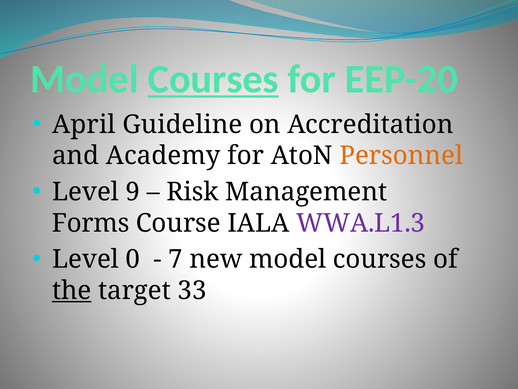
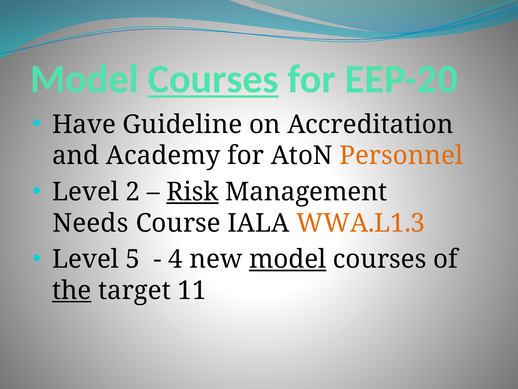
April: April -> Have
9: 9 -> 2
Risk underline: none -> present
Forms: Forms -> Needs
WWA.L1.3 colour: purple -> orange
0: 0 -> 5
7: 7 -> 4
model at (288, 259) underline: none -> present
33: 33 -> 11
